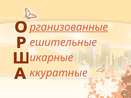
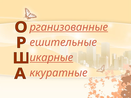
икарные underline: none -> present
